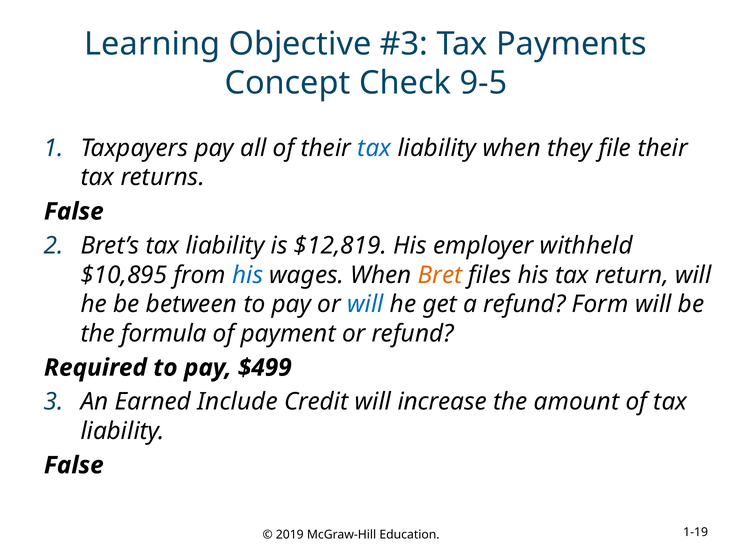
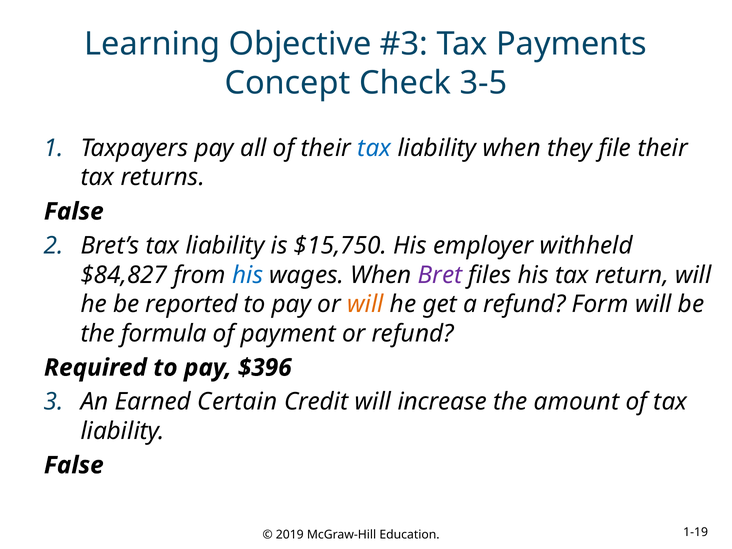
9-5: 9-5 -> 3-5
$12,819: $12,819 -> $15,750
$10,895: $10,895 -> $84,827
Bret colour: orange -> purple
between: between -> reported
will at (365, 304) colour: blue -> orange
$499: $499 -> $396
Include: Include -> Certain
